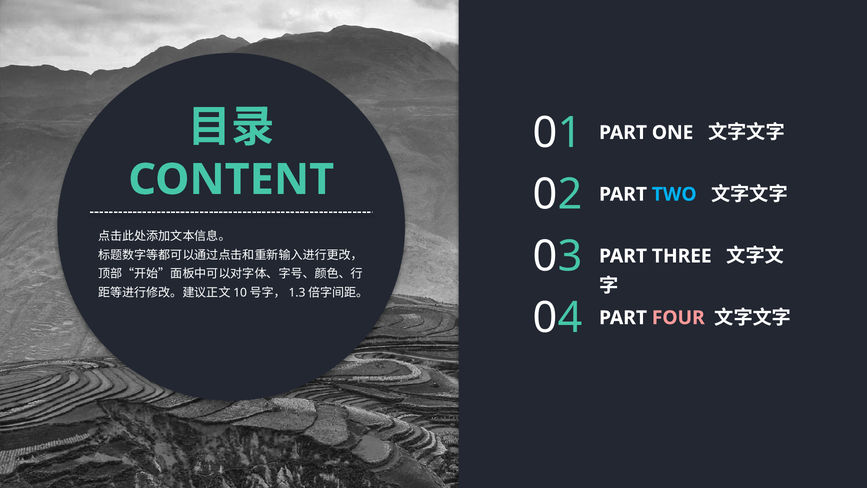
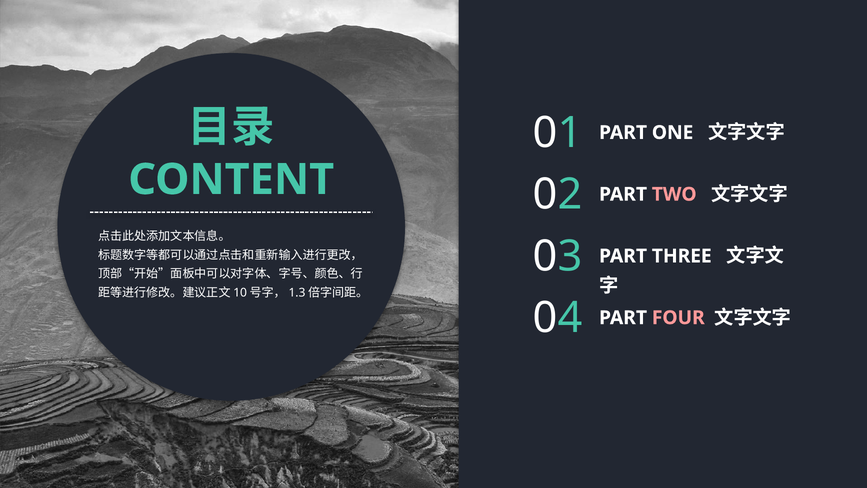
TWO colour: light blue -> pink
